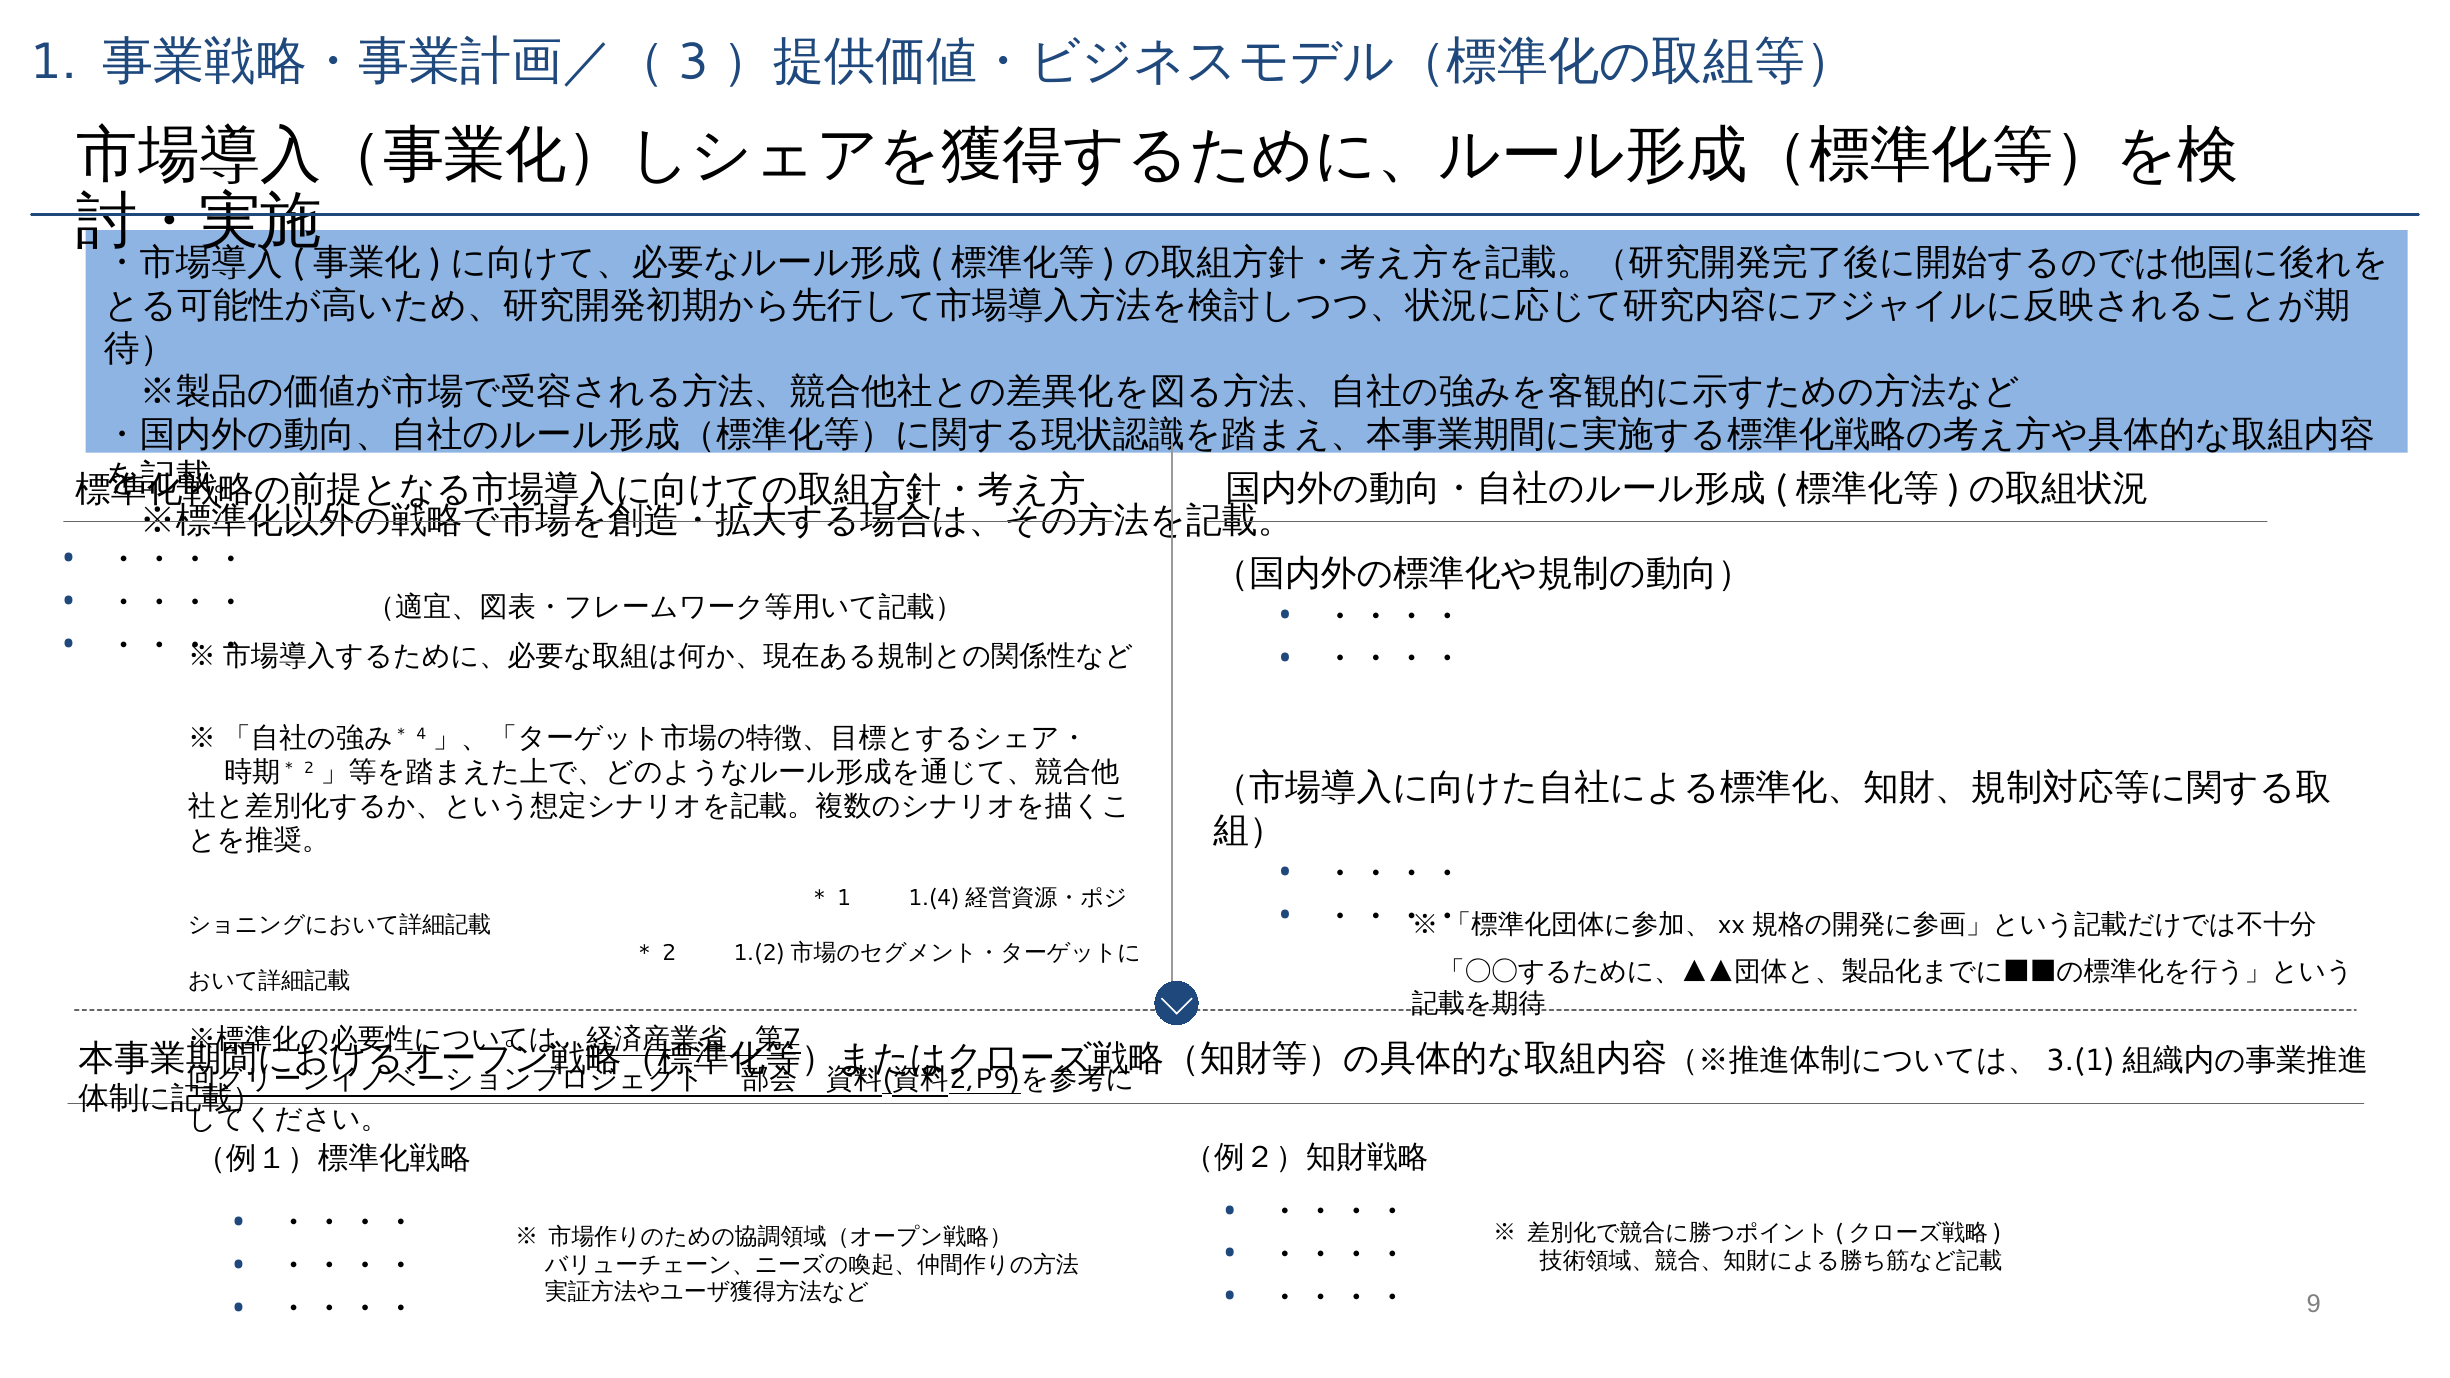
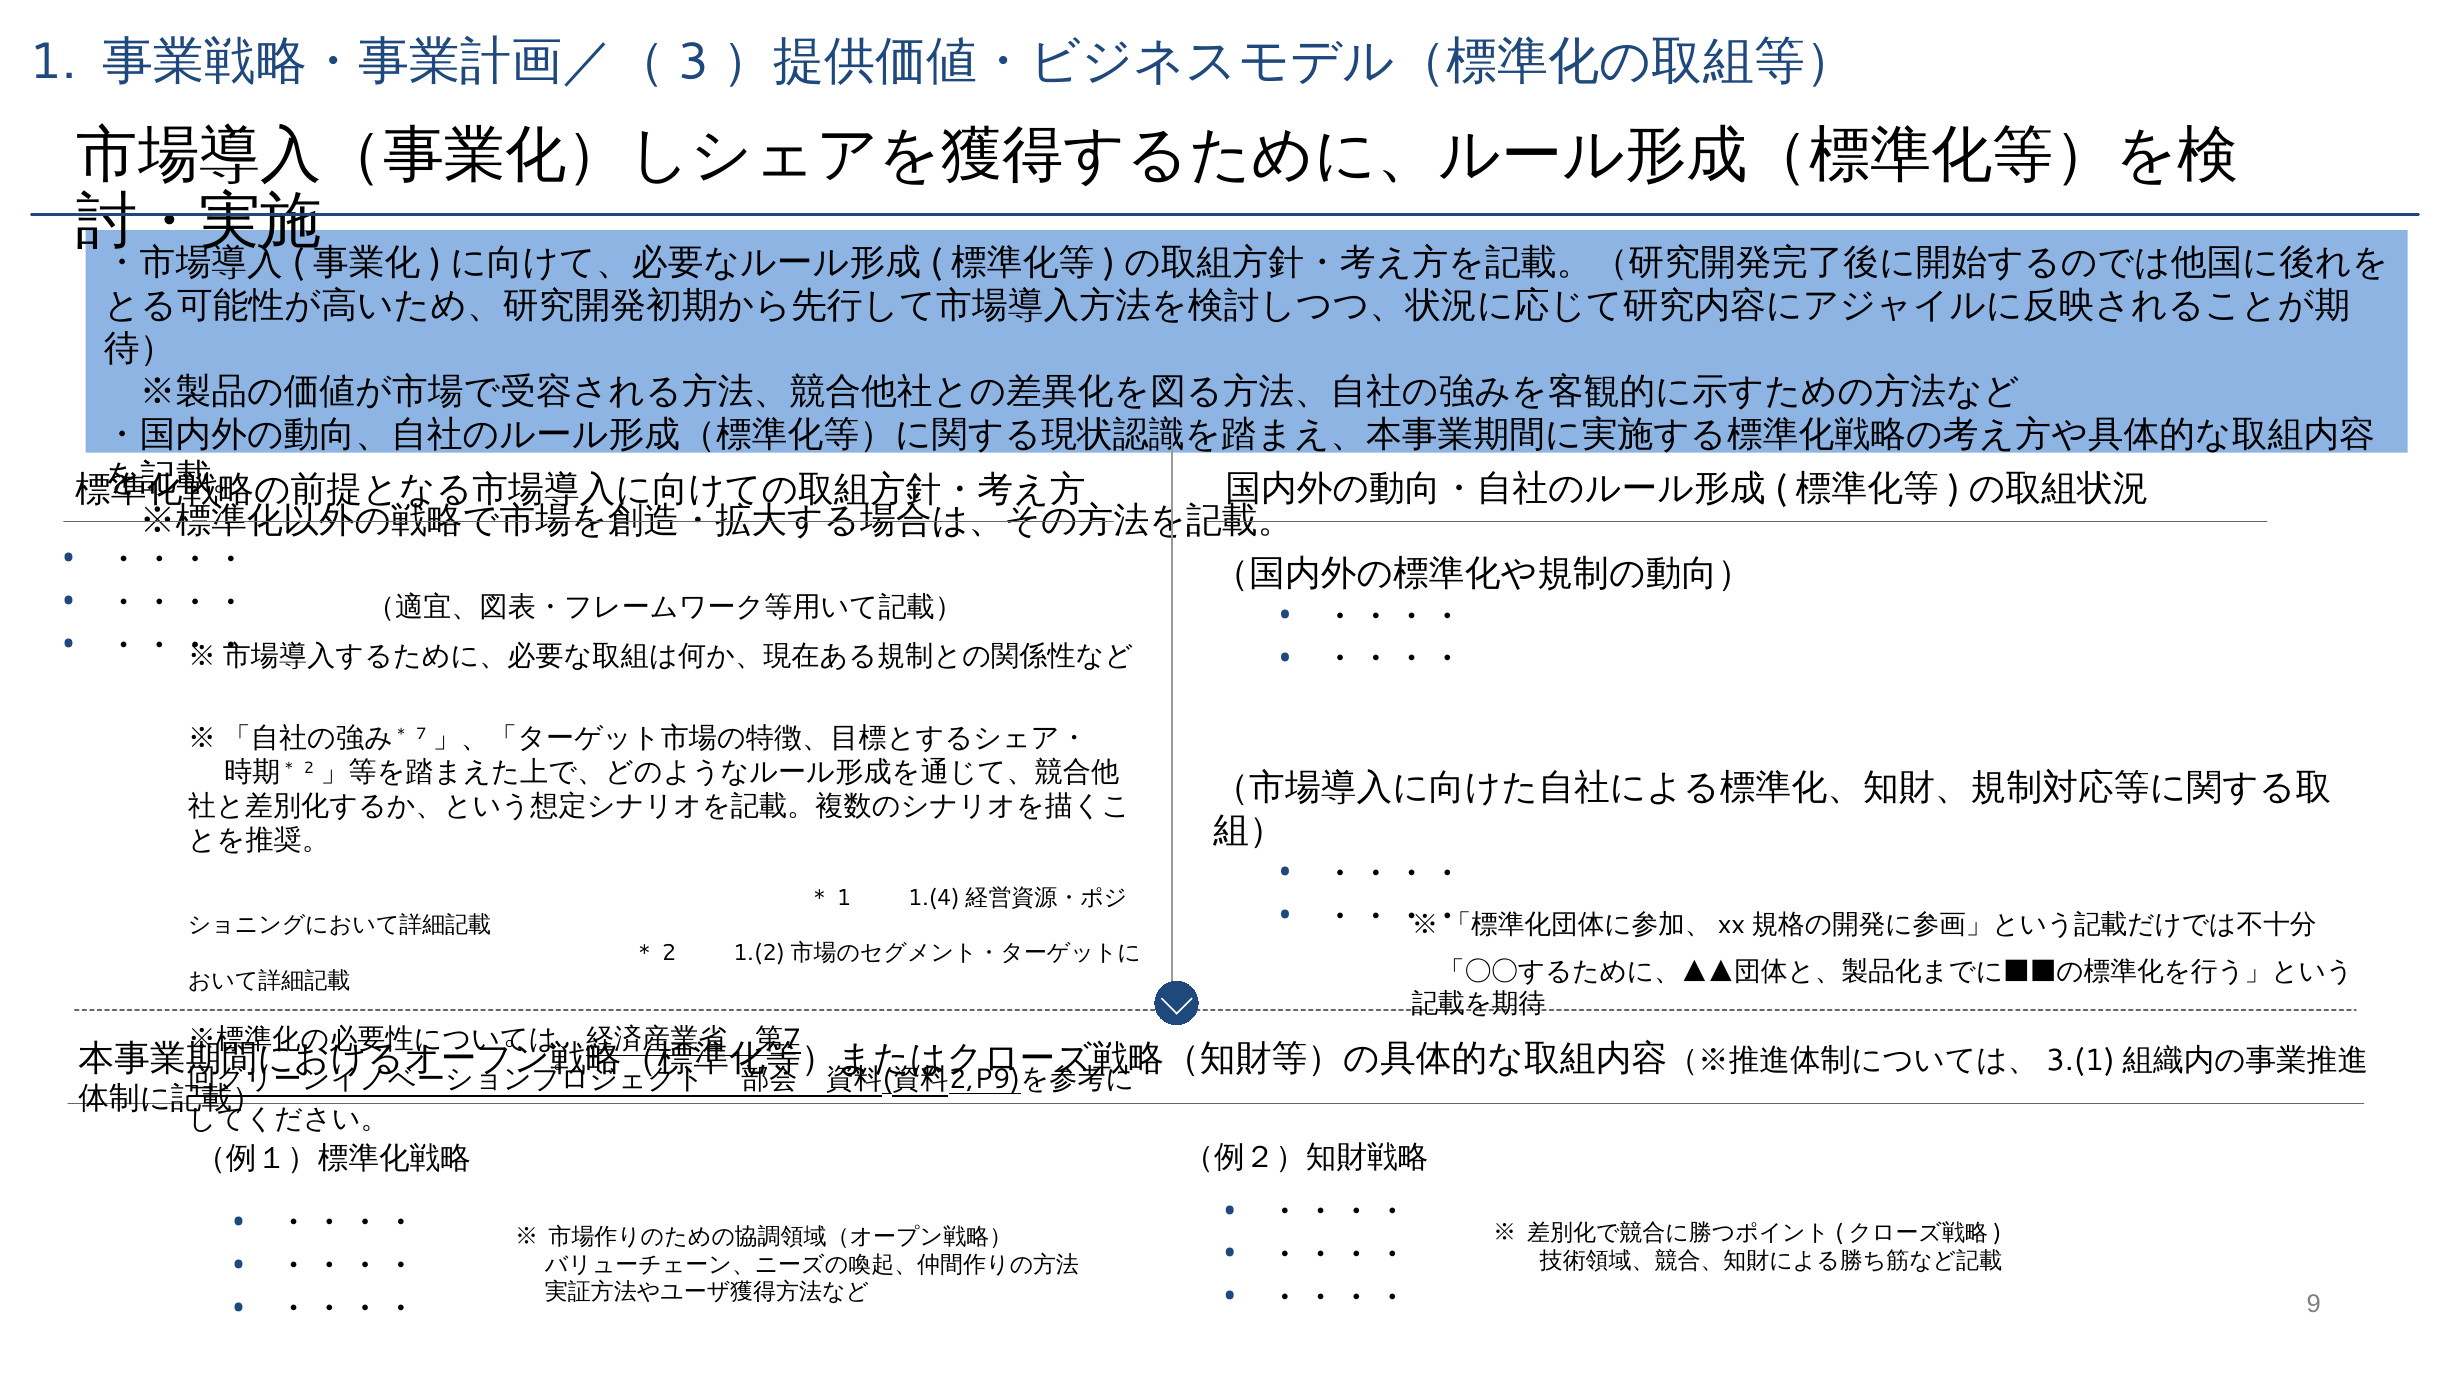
4: 4 -> 7
